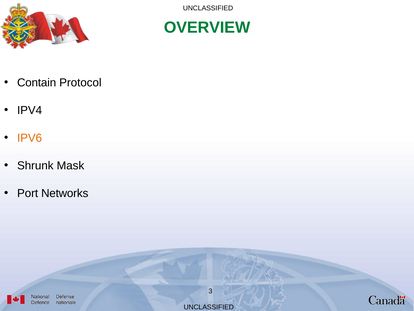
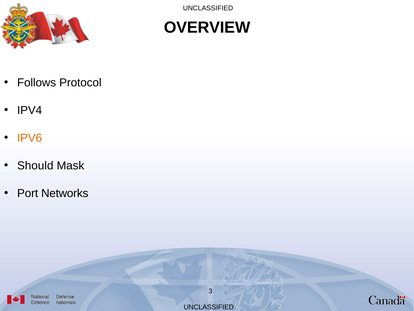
OVERVIEW colour: green -> black
Contain: Contain -> Follows
Shrunk: Shrunk -> Should
